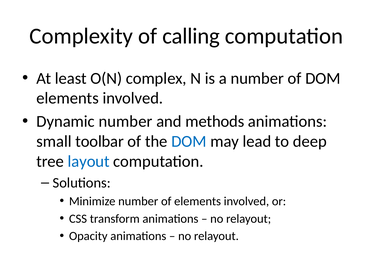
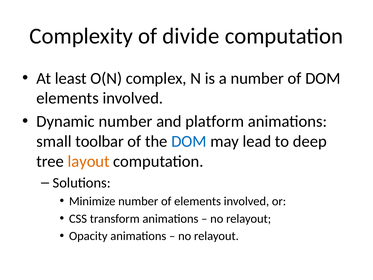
calling: calling -> divide
methods: methods -> platform
layout colour: blue -> orange
